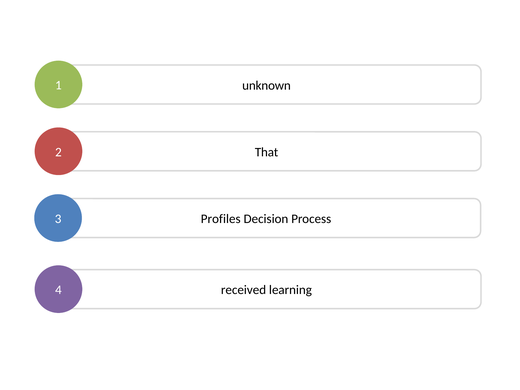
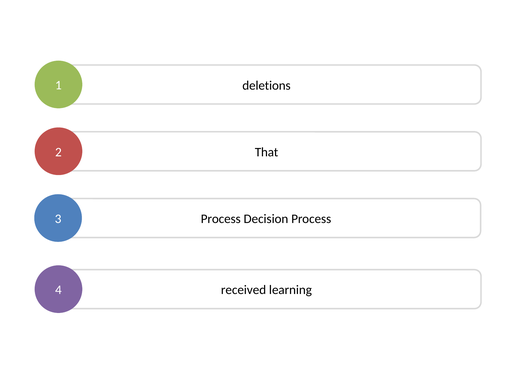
unknown: unknown -> deletions
Profiles at (221, 219): Profiles -> Process
